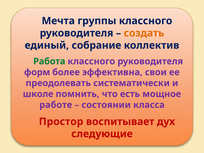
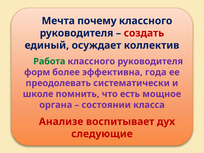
группы: группы -> почему
создать colour: orange -> red
собрание: собрание -> осуждает
свои: свои -> года
работе: работе -> органа
Простор: Простор -> Анализе
